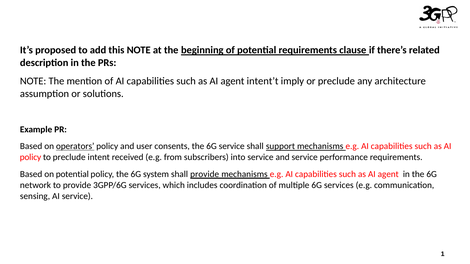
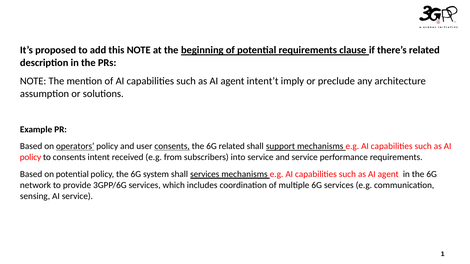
consents at (172, 147) underline: none -> present
6G service: service -> related
to preclude: preclude -> consents
shall provide: provide -> services
